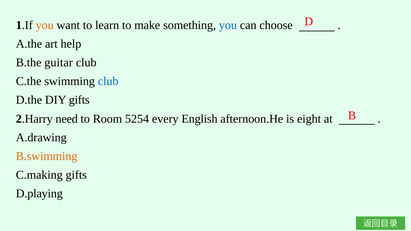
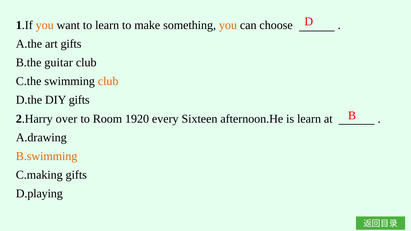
you at (228, 25) colour: blue -> orange
art help: help -> gifts
club at (108, 81) colour: blue -> orange
need: need -> over
5254: 5254 -> 1920
English: English -> Sixteen
is eight: eight -> learn
